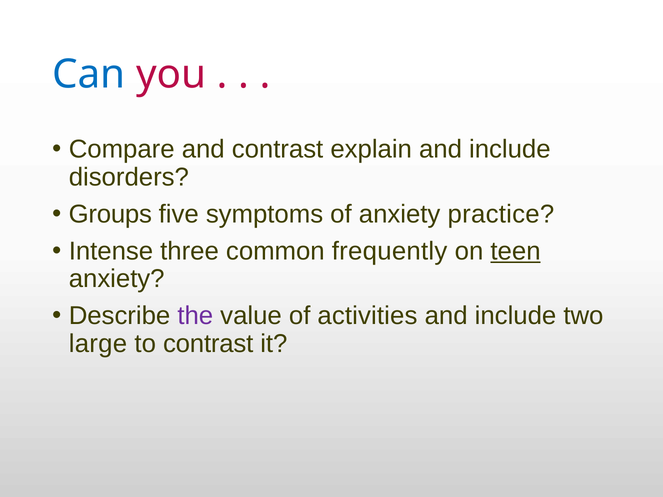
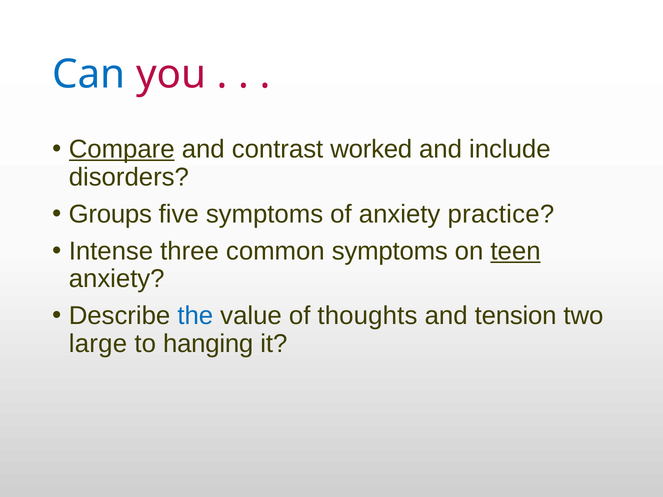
Compare underline: none -> present
explain: explain -> worked
common frequently: frequently -> symptoms
the colour: purple -> blue
activities: activities -> thoughts
include at (516, 316): include -> tension
to contrast: contrast -> hanging
